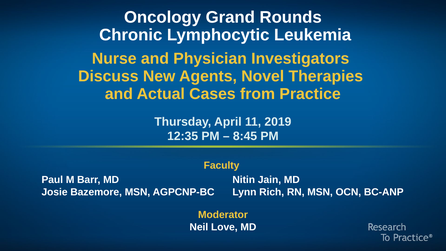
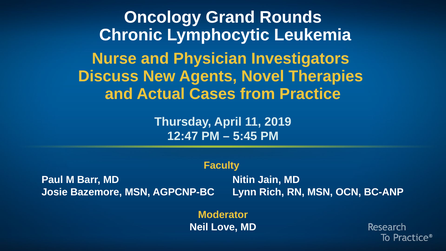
12:35: 12:35 -> 12:47
8:45: 8:45 -> 5:45
